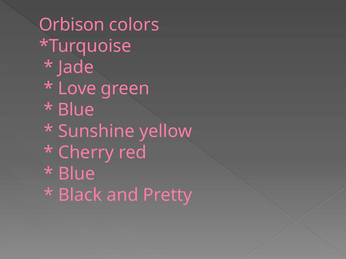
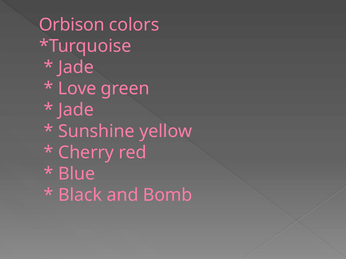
Blue at (76, 110): Blue -> Jade
Pretty: Pretty -> Bomb
